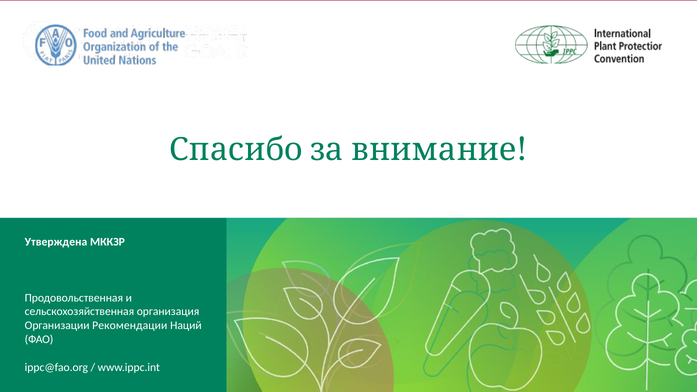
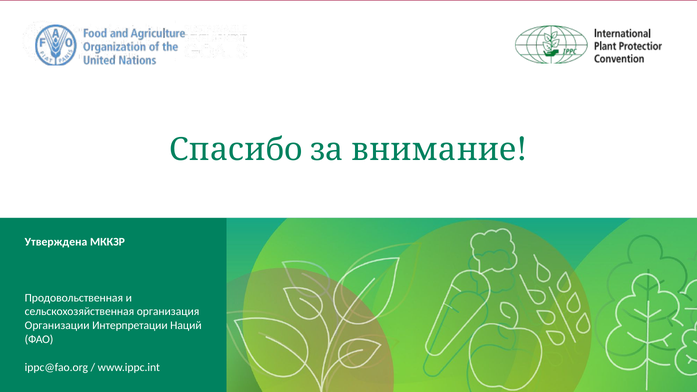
Рекомендации: Рекомендации -> Интерпретации
